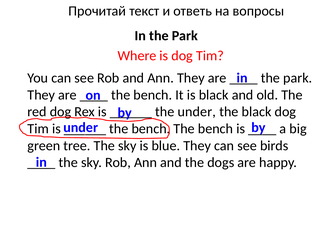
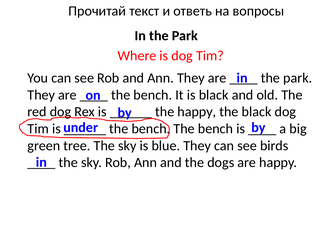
the under: under -> happy
